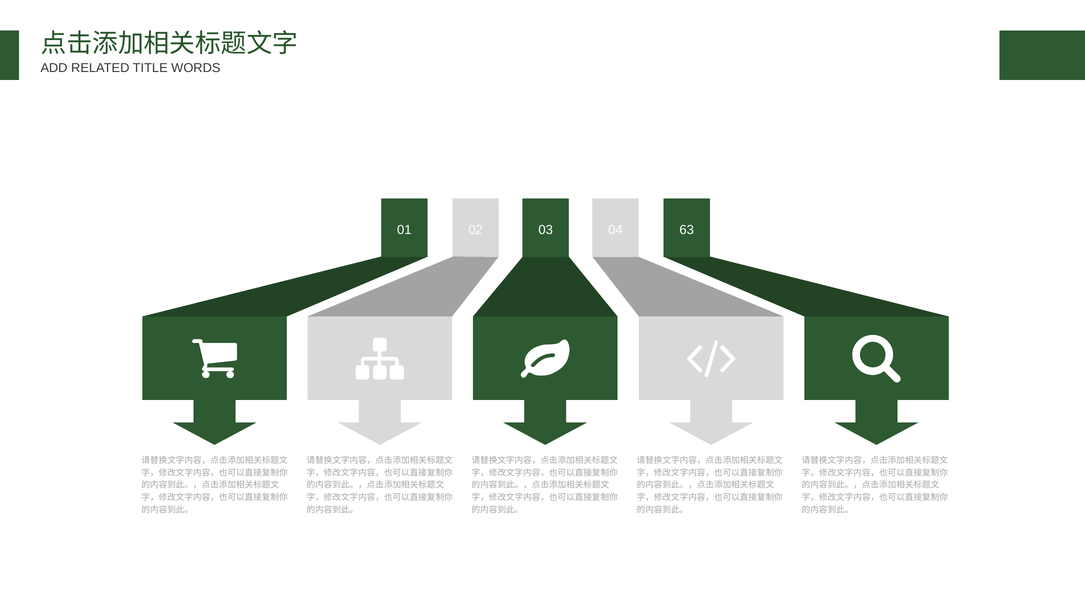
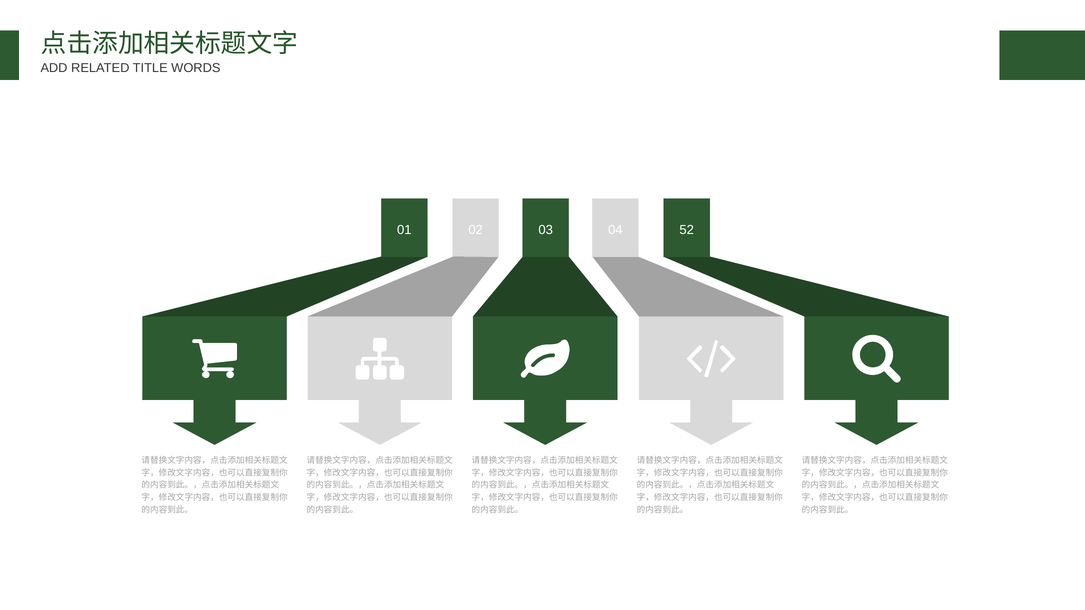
63: 63 -> 52
